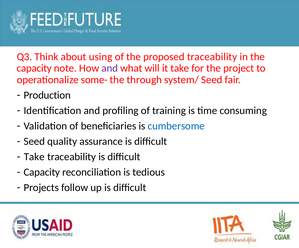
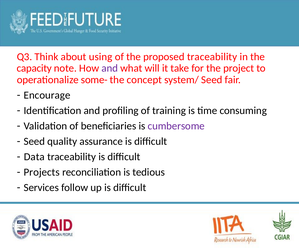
through: through -> concept
Production: Production -> Encourage
cumbersome colour: blue -> purple
Take at (34, 157): Take -> Data
Capacity at (42, 173): Capacity -> Projects
Projects: Projects -> Services
